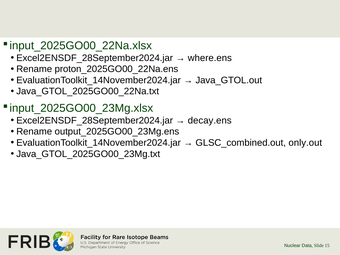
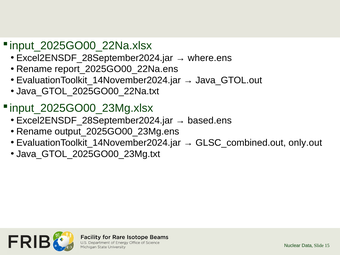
proton_2025GO00_22Na.ens: proton_2025GO00_22Na.ens -> report_2025GO00_22Na.ens
decay.ens: decay.ens -> based.ens
